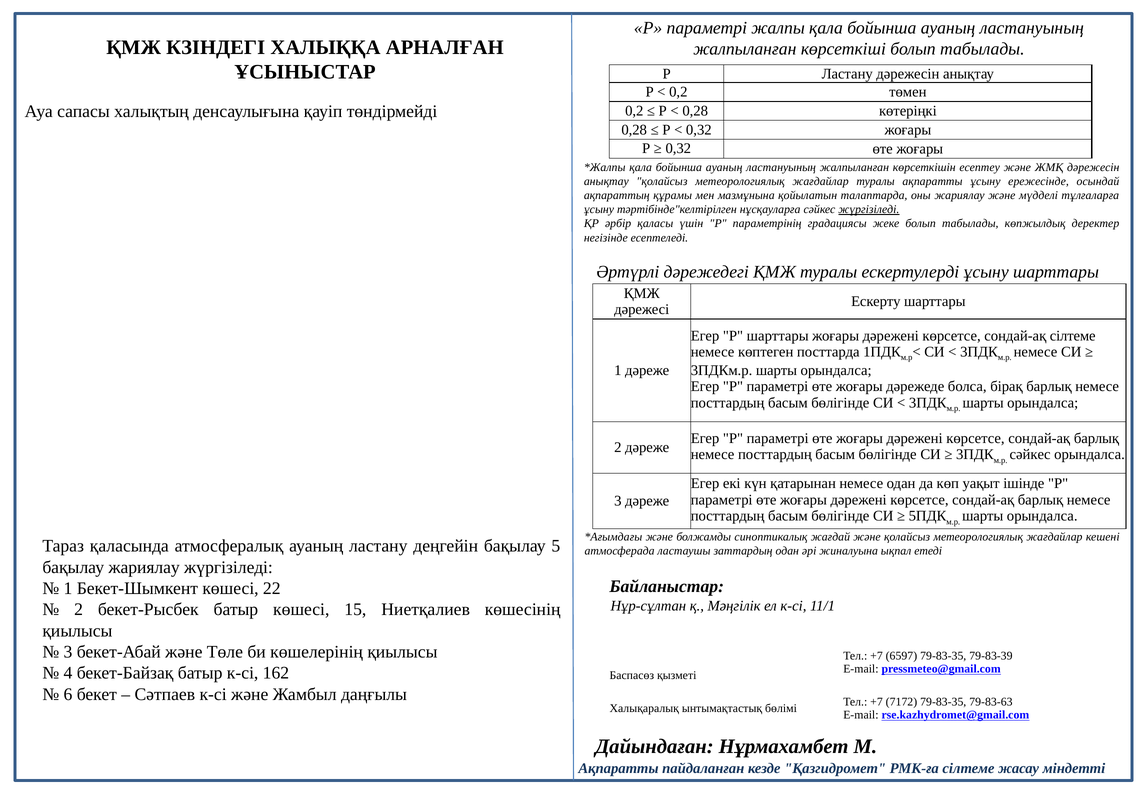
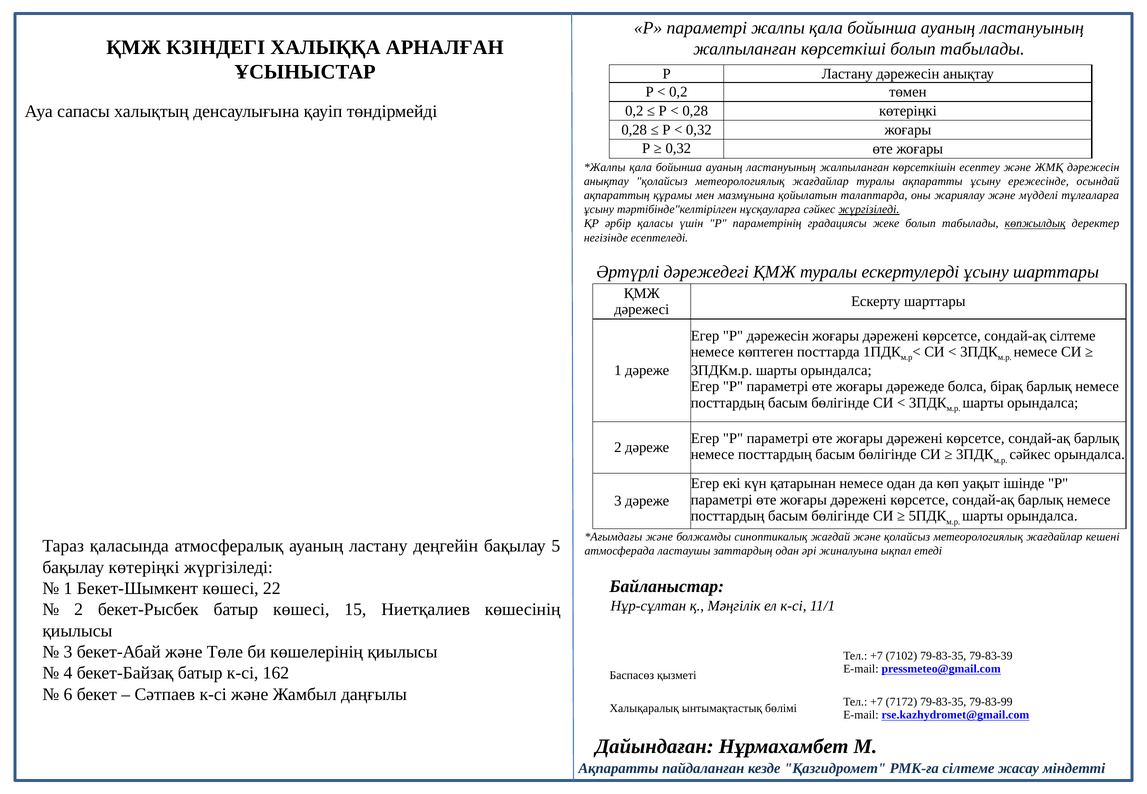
көпжылдық underline: none -> present
Р шарттары: шарттары -> дәрежесін
бақылау жариялау: жариялау -> көтеріңкі
6597: 6597 -> 7102
79-83-63: 79-83-63 -> 79-83-99
